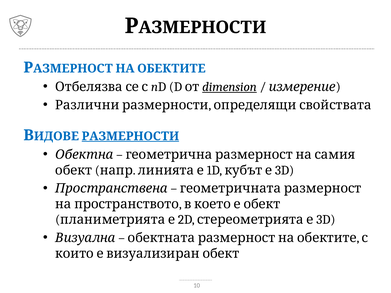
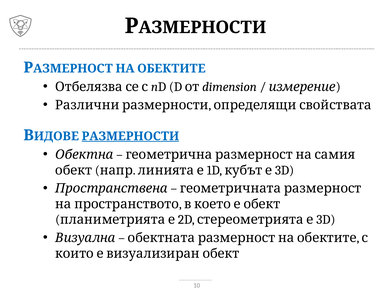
dimension underline: present -> none
